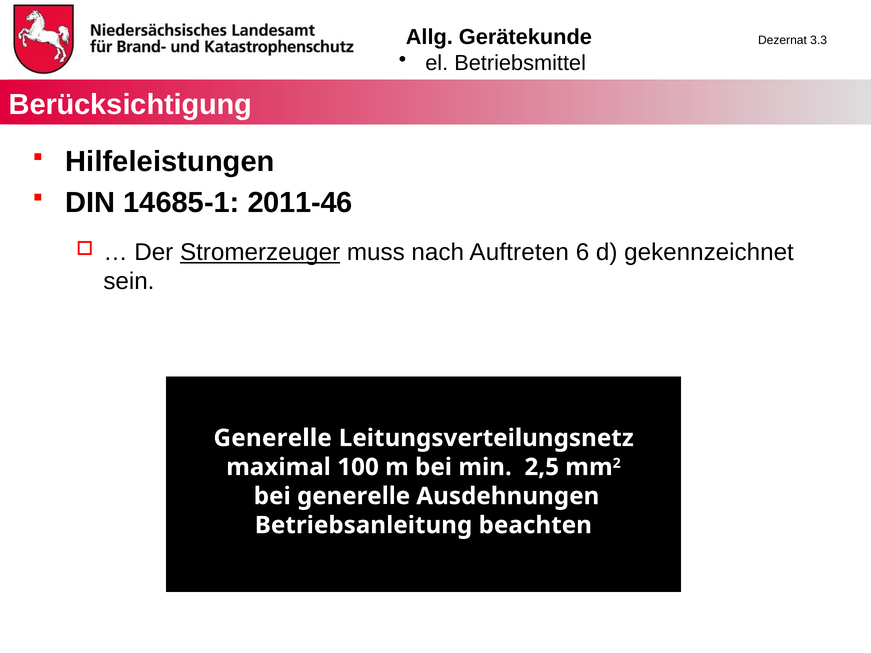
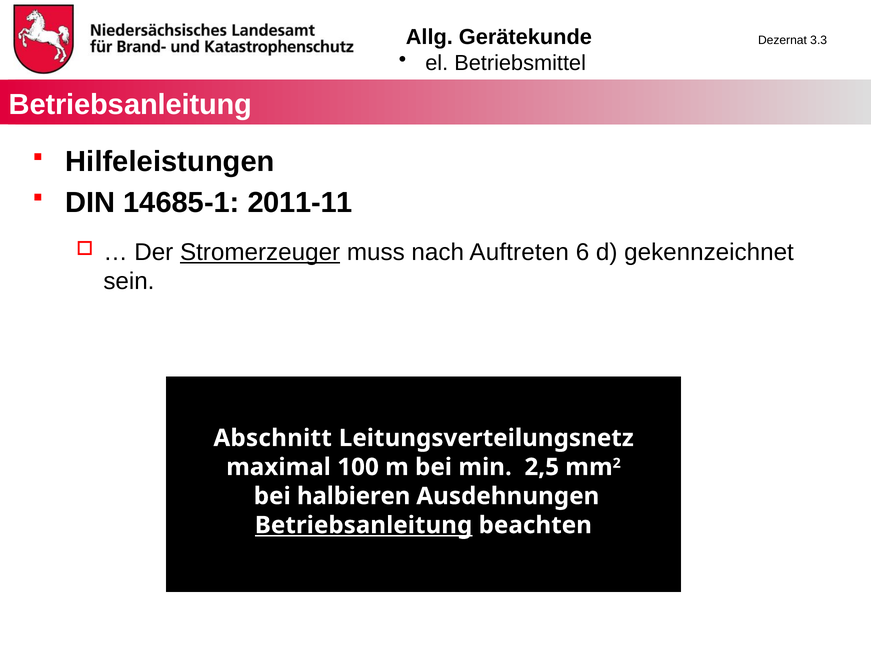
Berücksichtigung at (130, 105): Berücksichtigung -> Betriebsanleitung
2011-46: 2011-46 -> 2011-11
Generelle at (273, 438): Generelle -> Abschnitt
bei generelle: generelle -> halbieren
Betriebsanleitung at (364, 525) underline: none -> present
